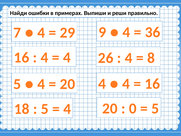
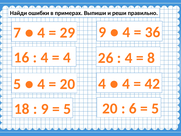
16 at (152, 84): 16 -> 42
5 at (45, 109): 5 -> 9
4 at (67, 109): 4 -> 5
0: 0 -> 6
